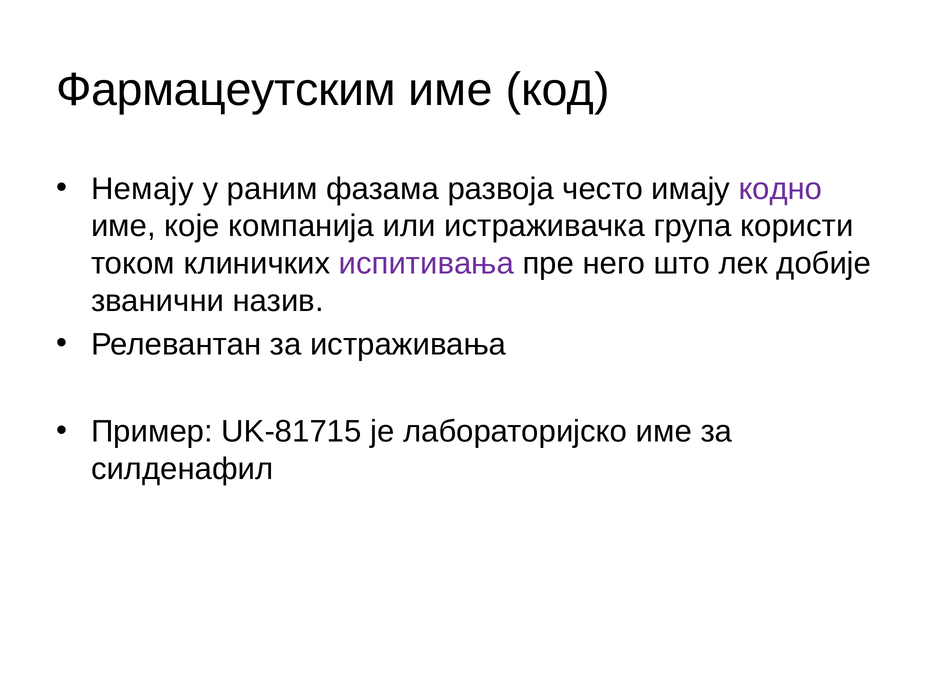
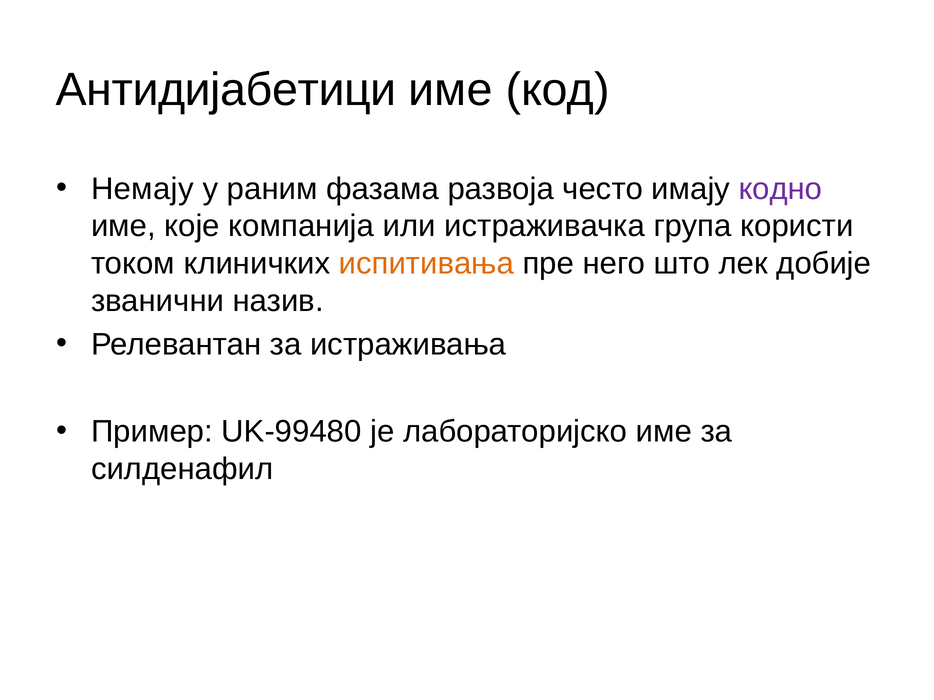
Фармацеутским: Фармацеутским -> Антидијабетици
испитивања colour: purple -> orange
UK-81715: UK-81715 -> UK-99480
